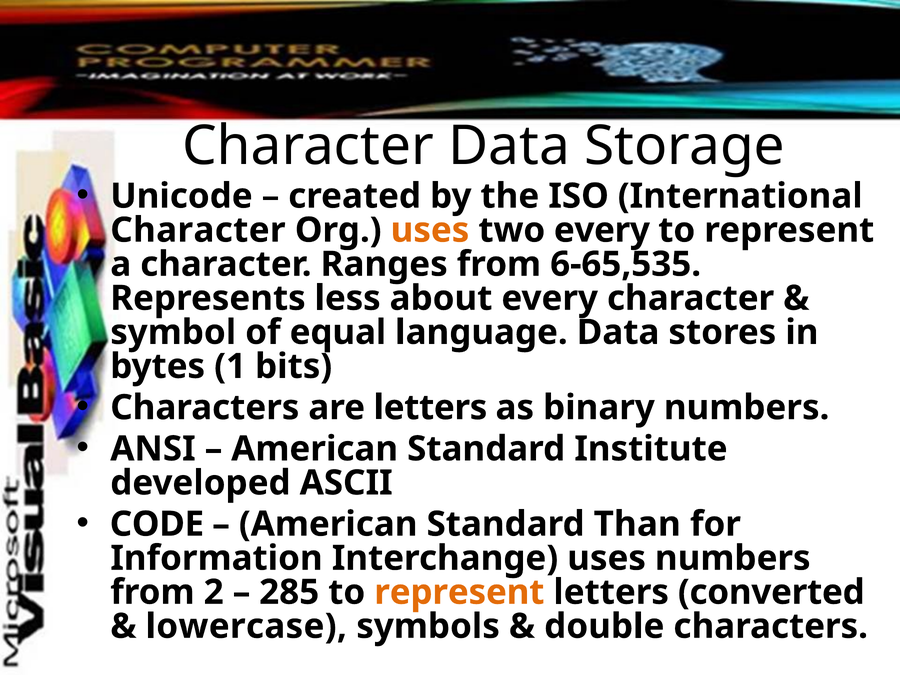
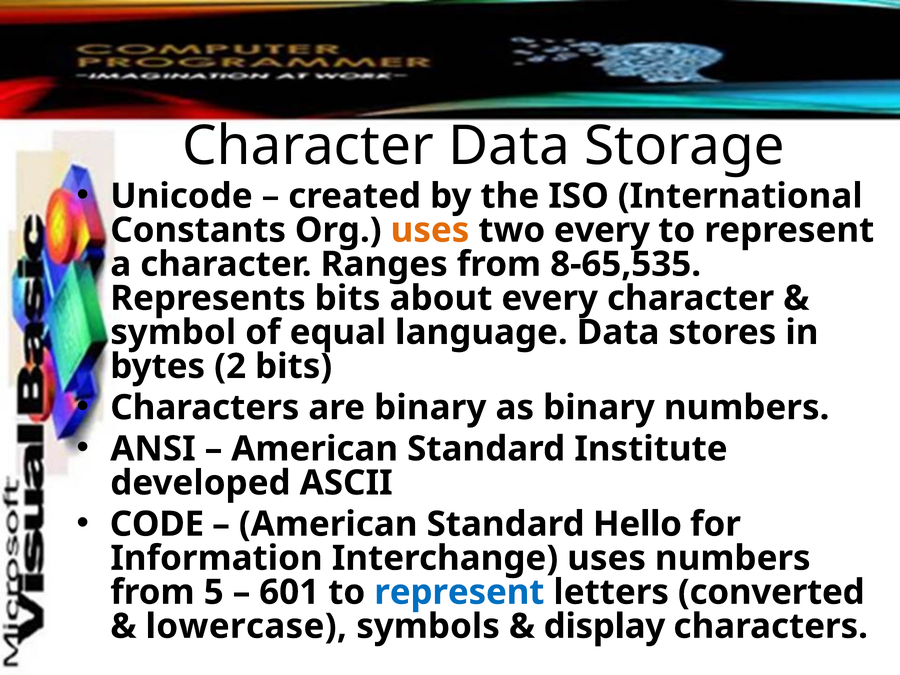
Character at (198, 230): Character -> Constants
6-65,535: 6-65,535 -> 8-65,535
Represents less: less -> bits
1: 1 -> 2
are letters: letters -> binary
Than: Than -> Hello
2: 2 -> 5
285: 285 -> 601
represent at (459, 592) colour: orange -> blue
double: double -> display
